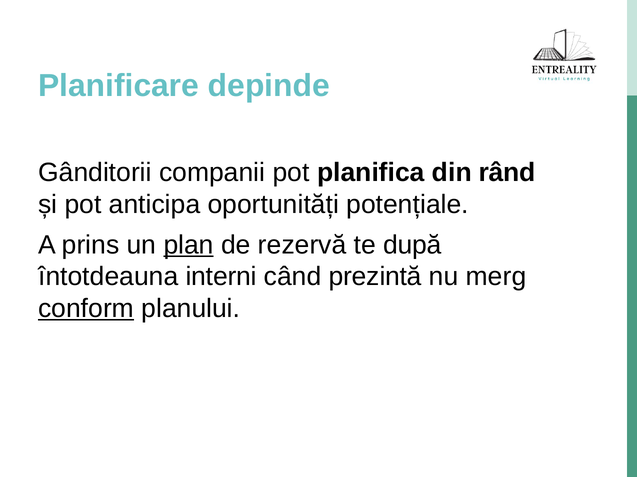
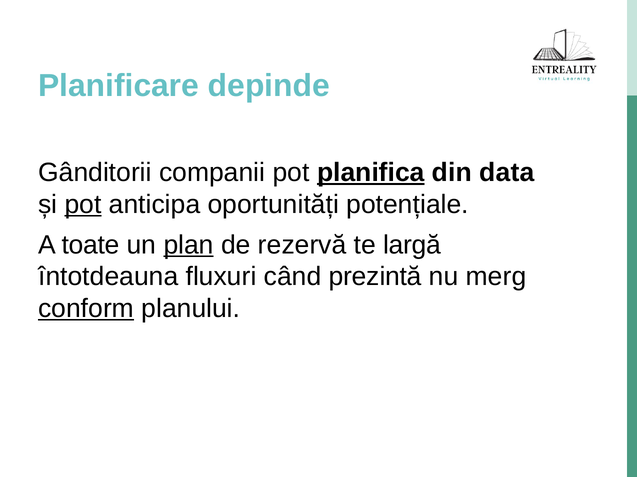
planifica underline: none -> present
rând: rând -> data
pot at (83, 205) underline: none -> present
prins: prins -> toate
după: după -> largă
interni: interni -> fluxuri
